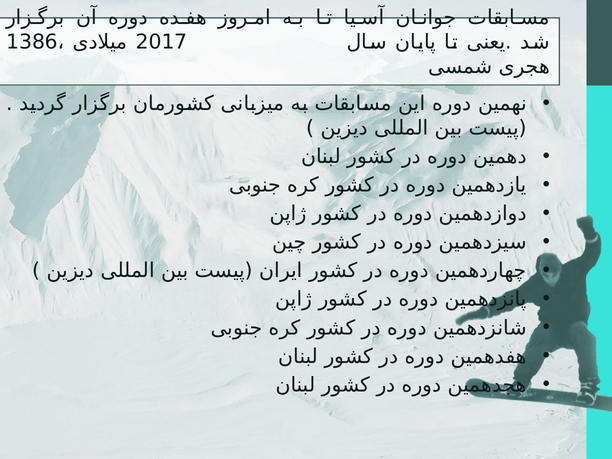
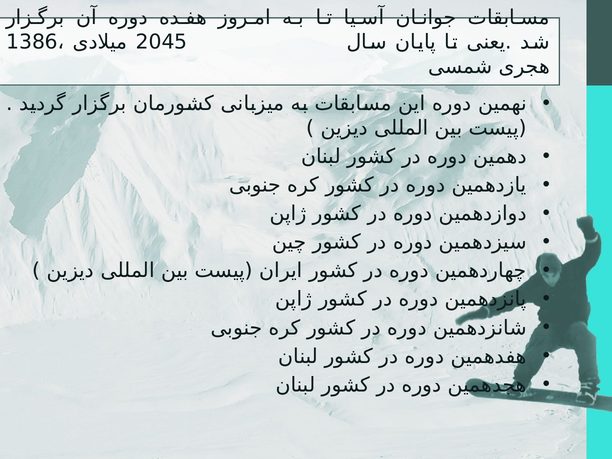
2017: 2017 -> 2045
